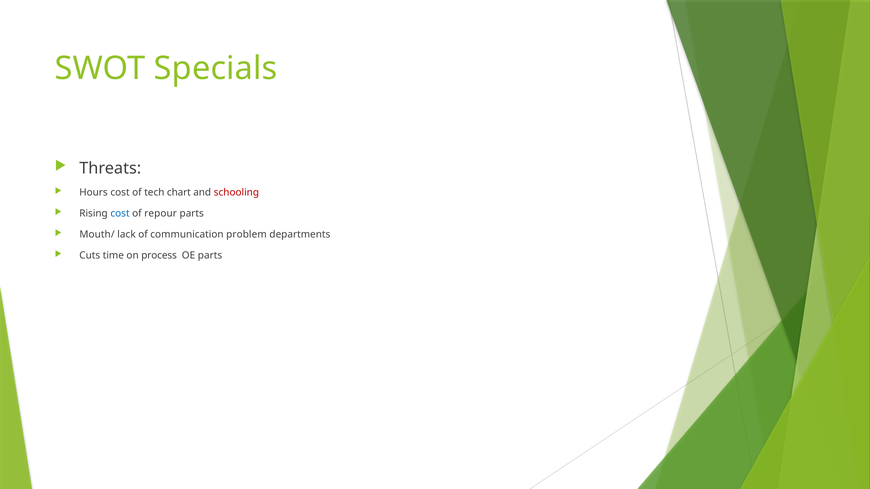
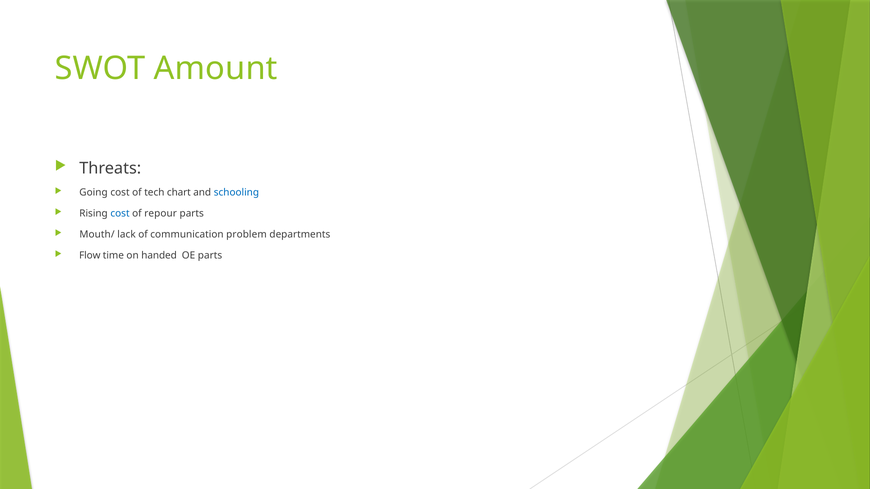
Specials: Specials -> Amount
Hours: Hours -> Going
schooling colour: red -> blue
Cuts: Cuts -> Flow
process: process -> handed
